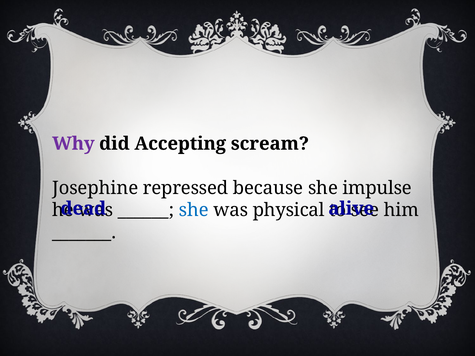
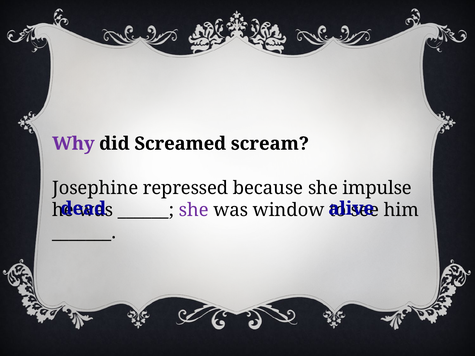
Accepting: Accepting -> Screamed
she at (194, 210) colour: blue -> purple
physical: physical -> window
